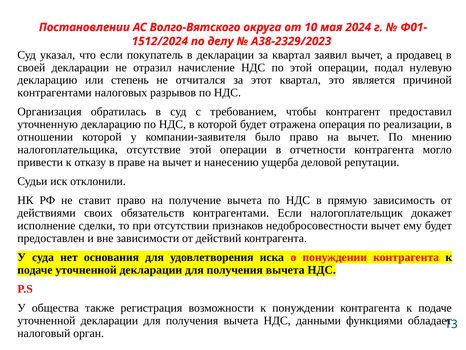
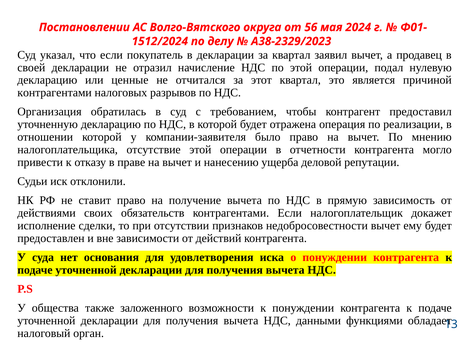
10: 10 -> 56
степень: степень -> ценные
регистрация: регистрация -> заложенного
